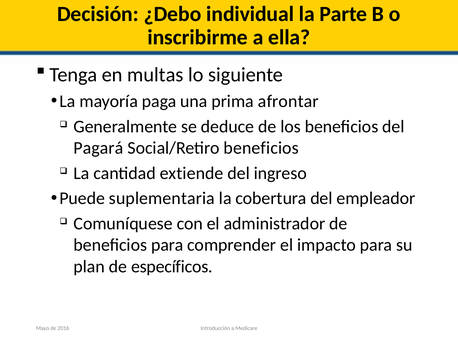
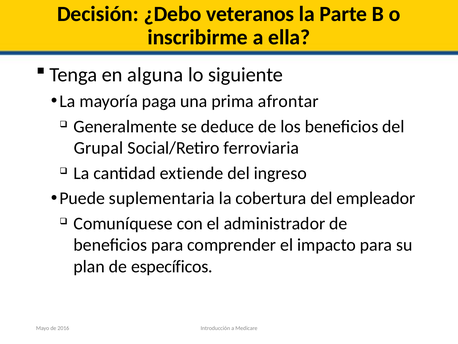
individual: individual -> veteranos
multas: multas -> alguna
Pagará: Pagará -> Grupal
Social/Retiro beneficios: beneficios -> ferroviaria
